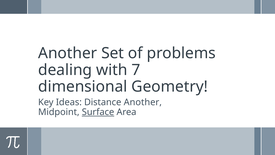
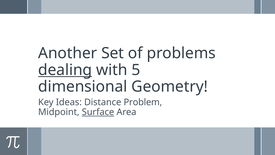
dealing underline: none -> present
7: 7 -> 5
Distance Another: Another -> Problem
